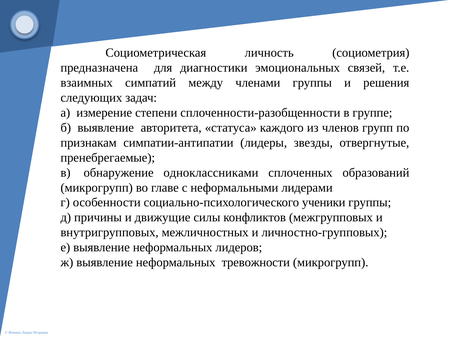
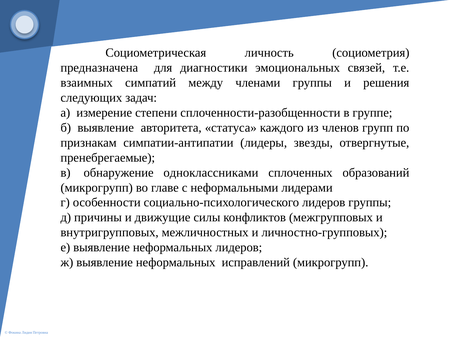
социально-психологического ученики: ученики -> лидеров
тревожности: тревожности -> исправлений
